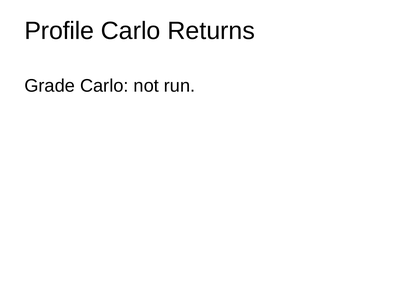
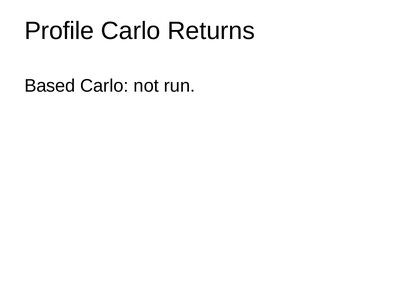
Grade: Grade -> Based
